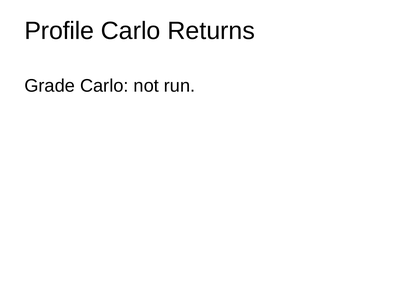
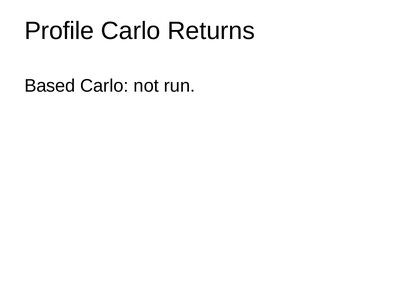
Grade: Grade -> Based
